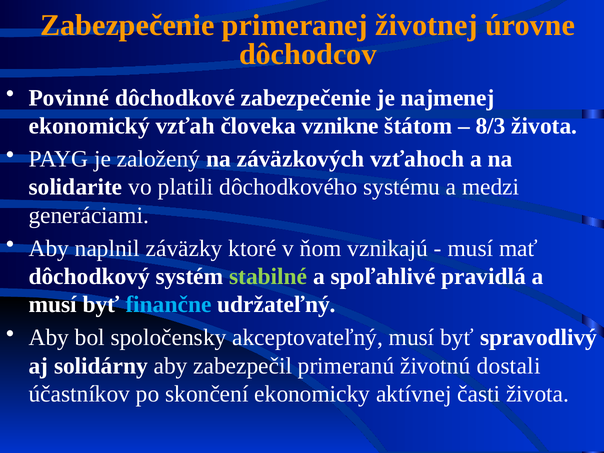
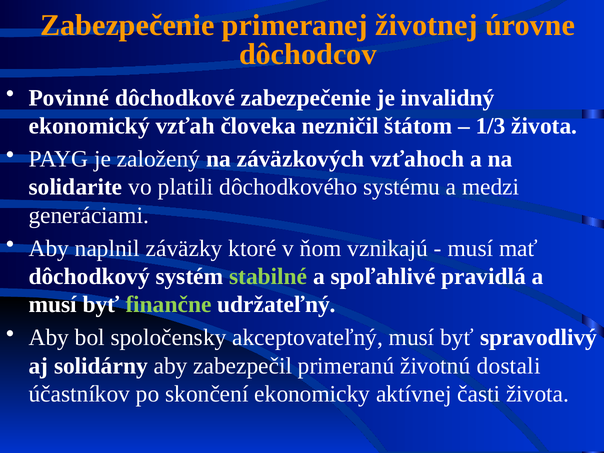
najmenej: najmenej -> invalidný
vznikne: vznikne -> nezničil
8/3: 8/3 -> 1/3
finančne colour: light blue -> light green
